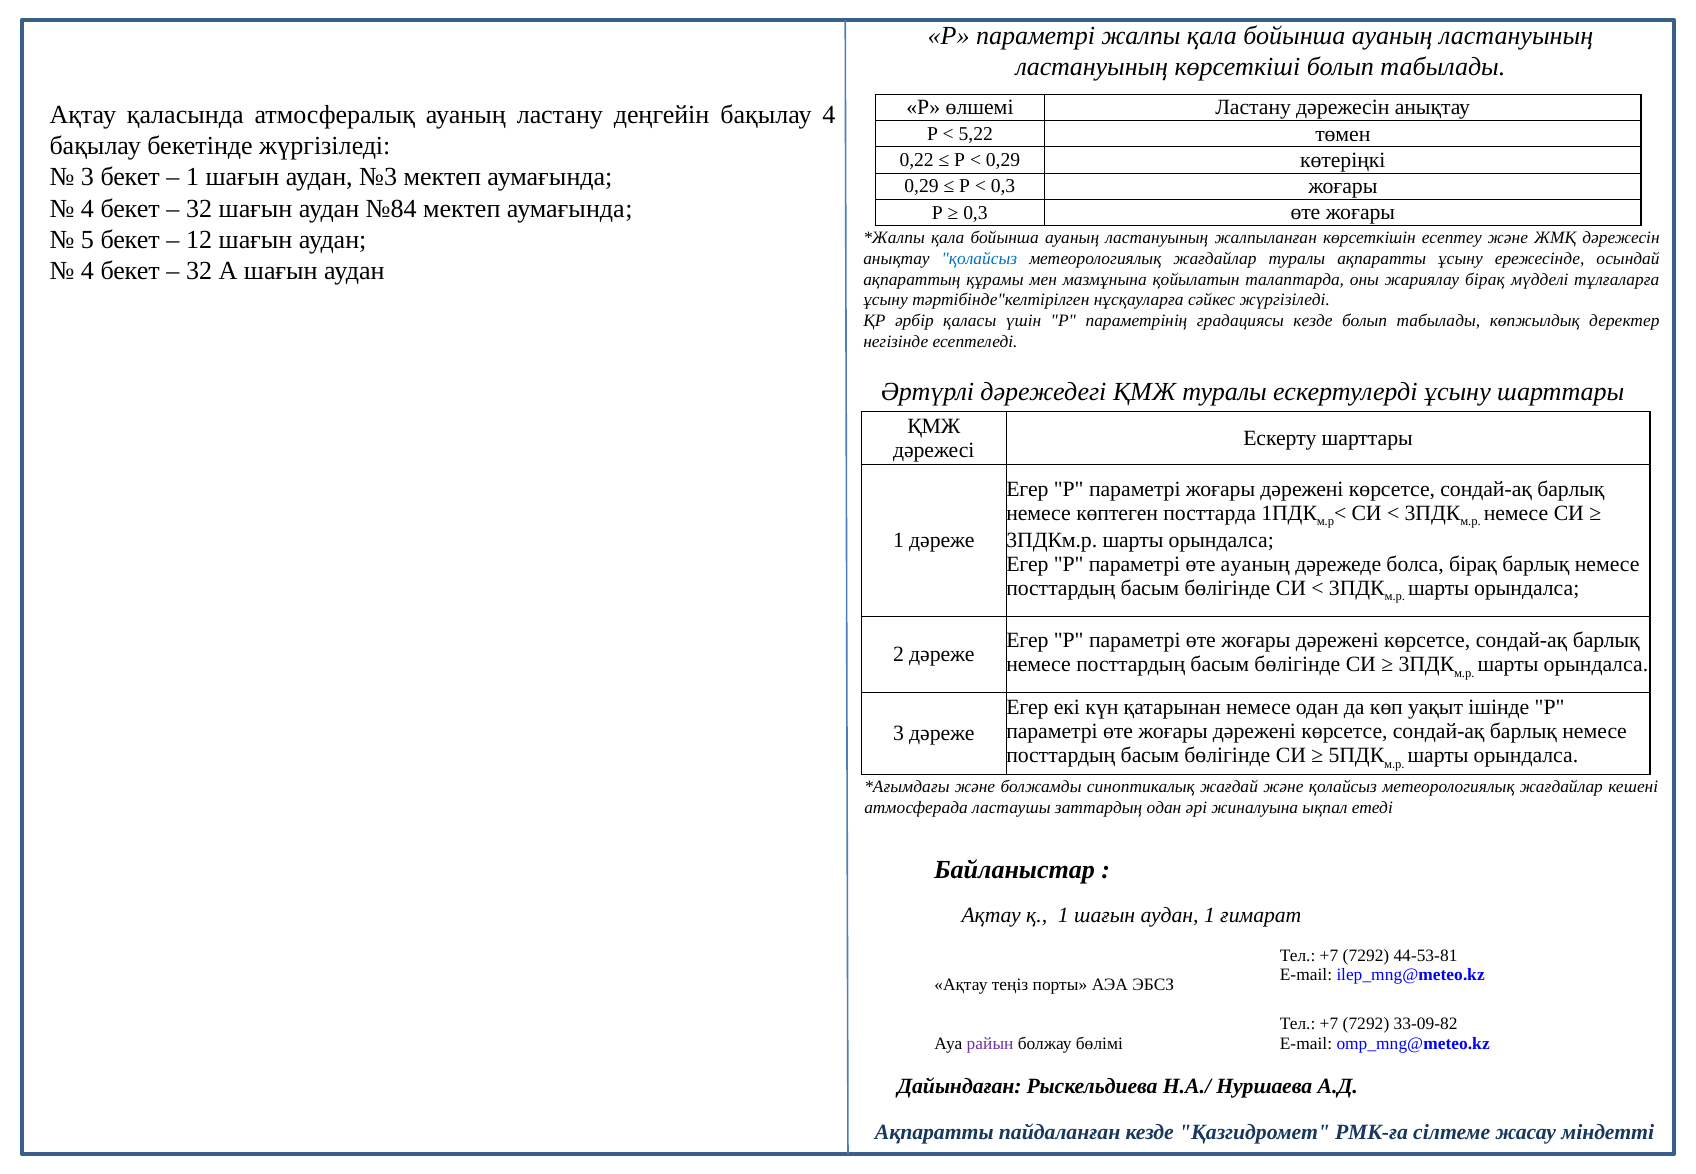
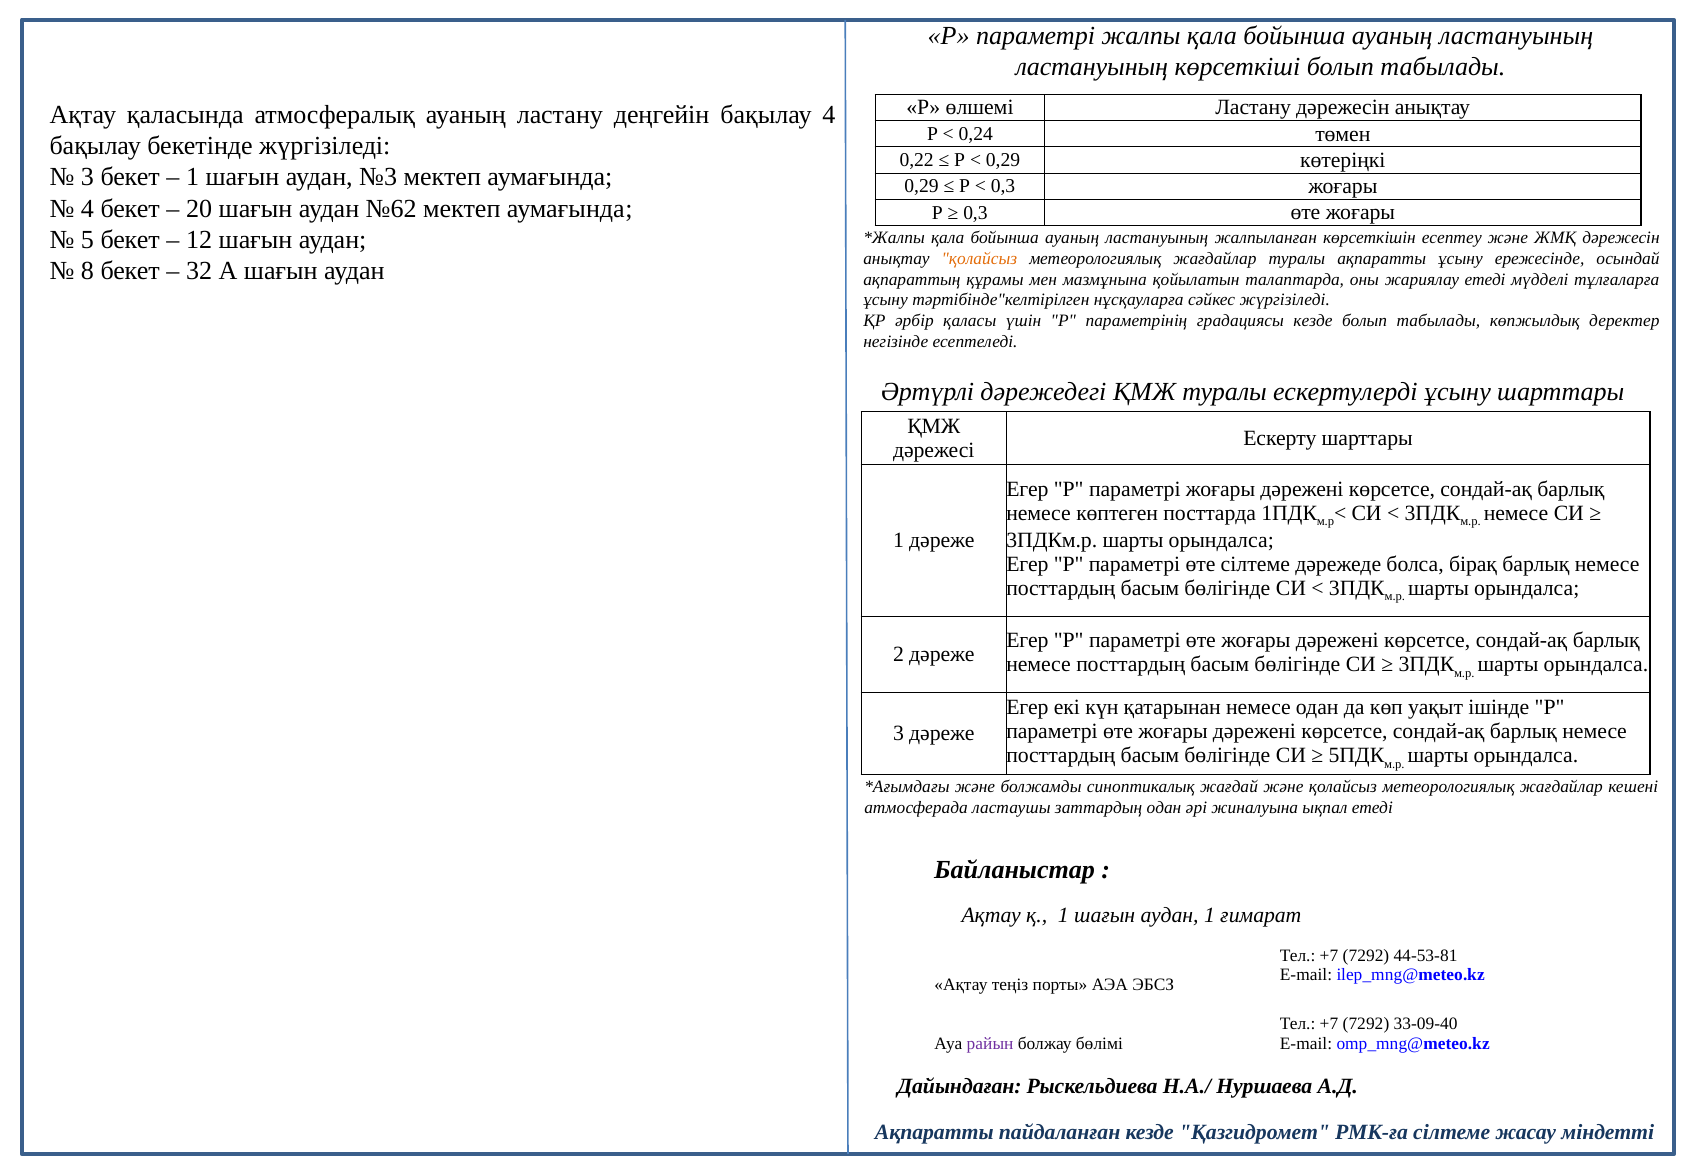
5,22: 5,22 -> 0,24
32 at (199, 209): 32 -> 20
№84: №84 -> №62
қолайсыз at (979, 259) colour: blue -> orange
4 at (88, 271): 4 -> 8
жариялау бірақ: бірақ -> етеді
өте ауаның: ауаның -> сілтеме
33-09-82: 33-09-82 -> 33-09-40
